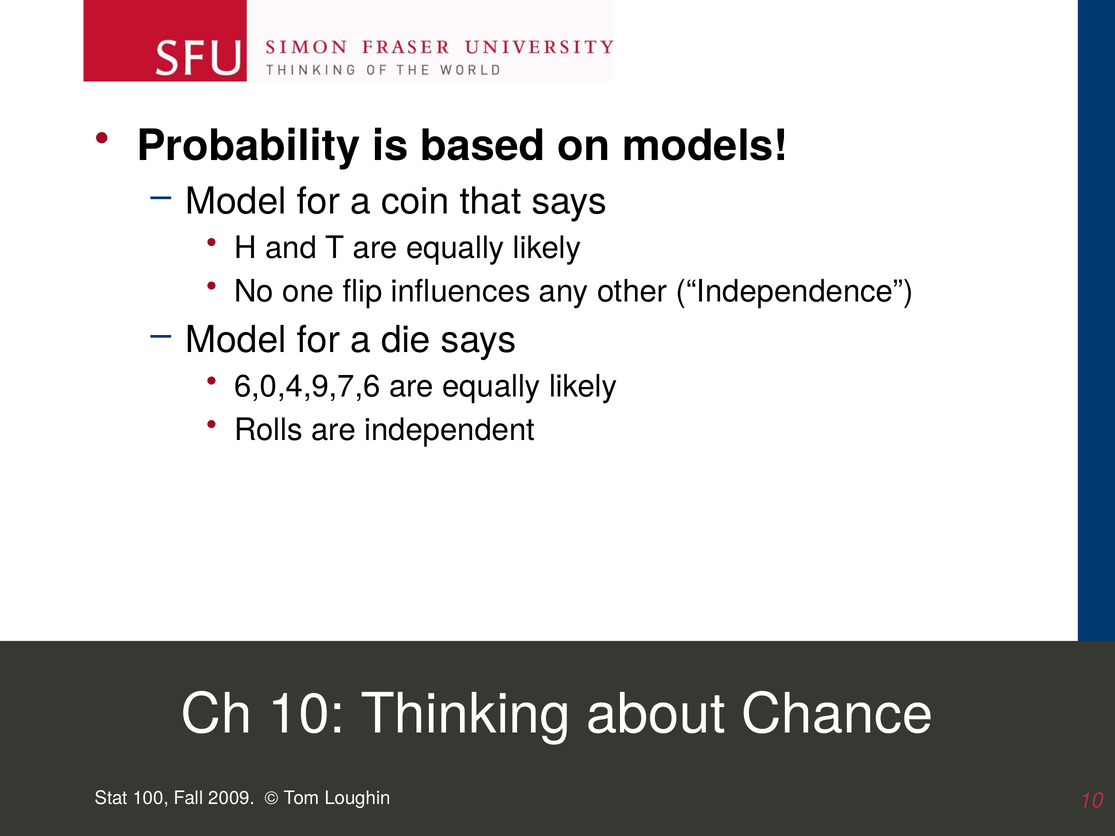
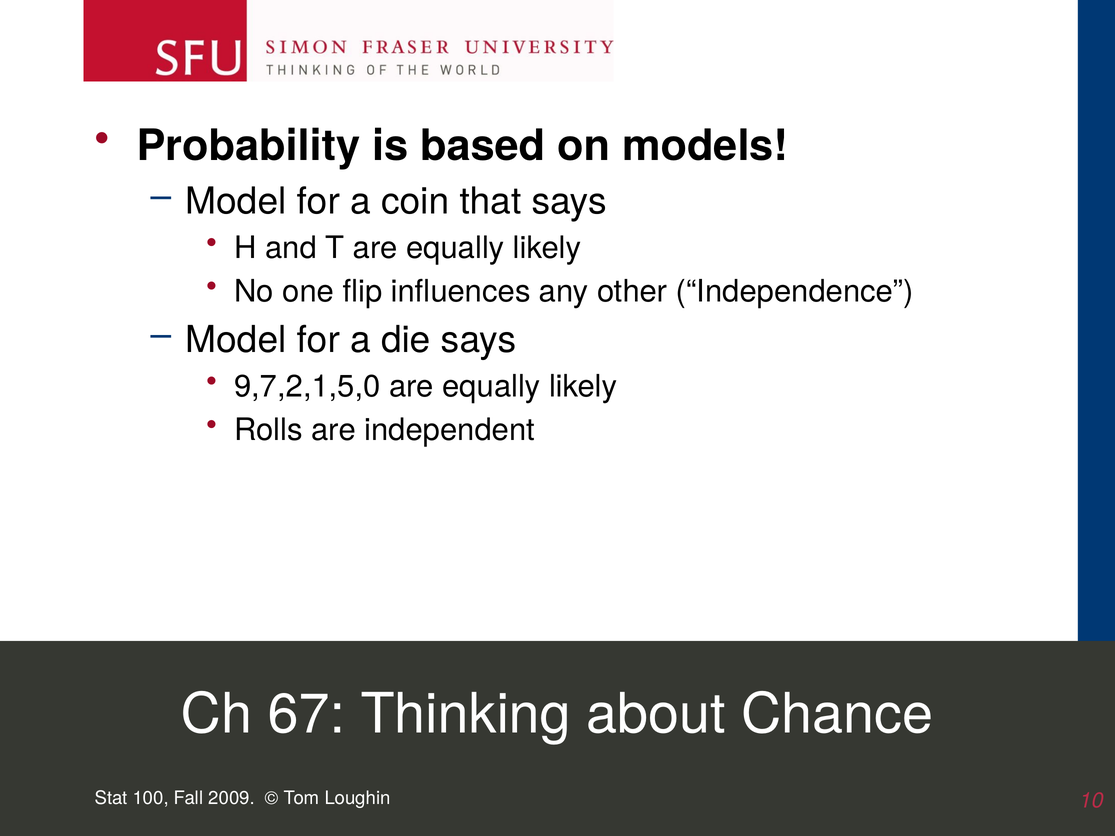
6,0,4,9,7,6: 6,0,4,9,7,6 -> 9,7,2,1,5,0
Ch 10: 10 -> 67
